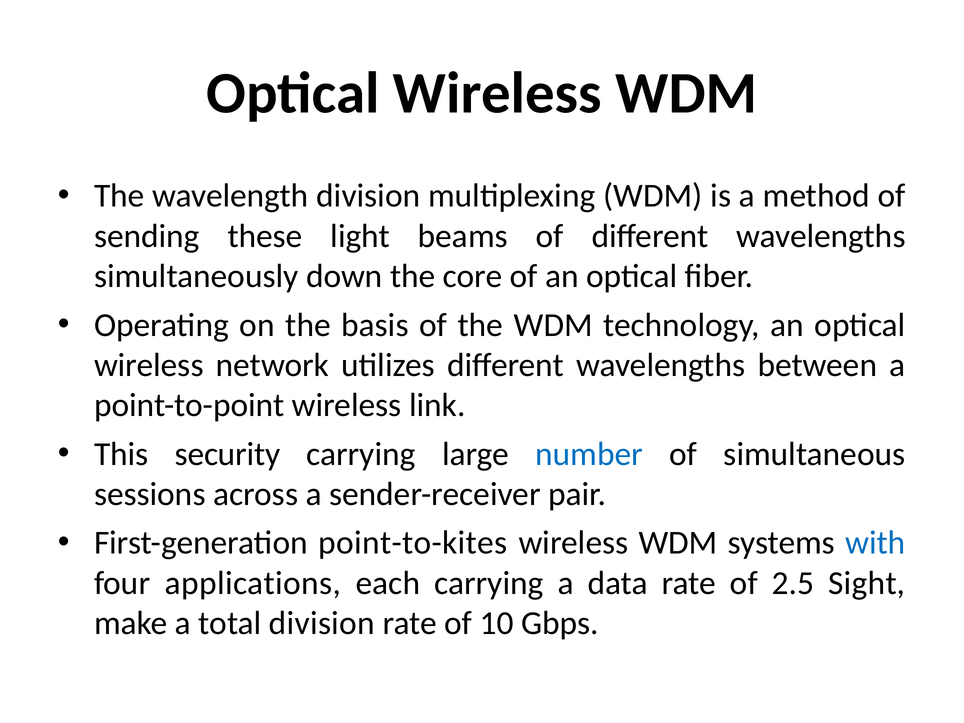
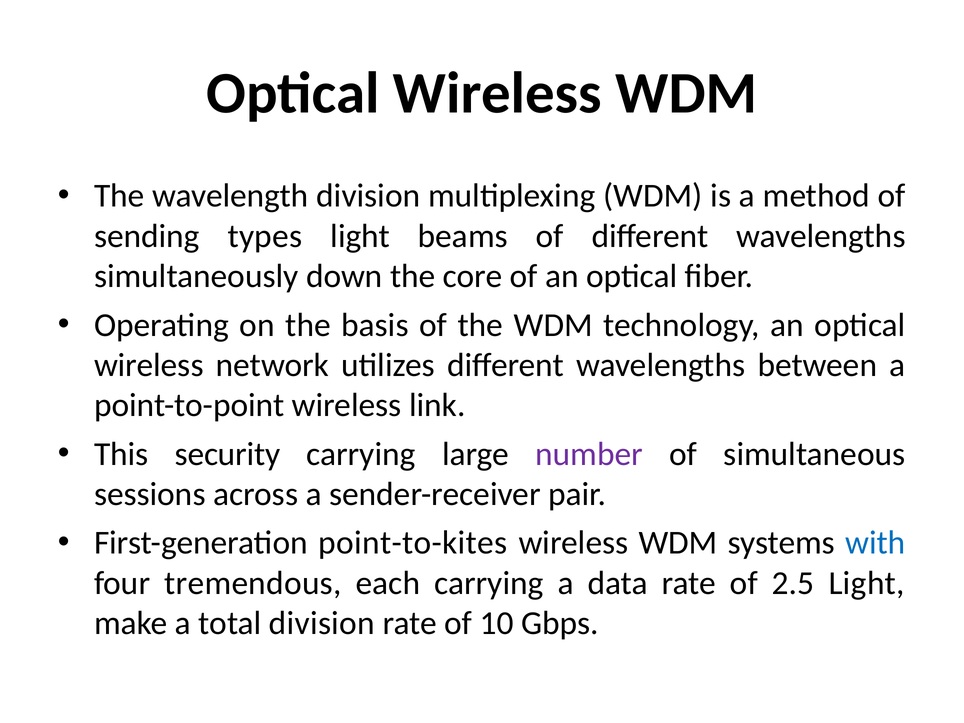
these: these -> types
number colour: blue -> purple
applications: applications -> tremendous
2.5 Sight: Sight -> Light
